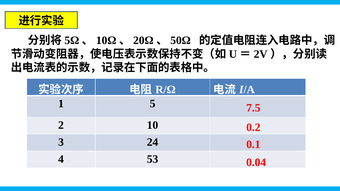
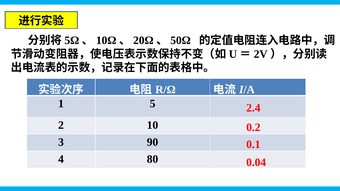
7.5: 7.5 -> 2.4
24: 24 -> 90
53: 53 -> 80
